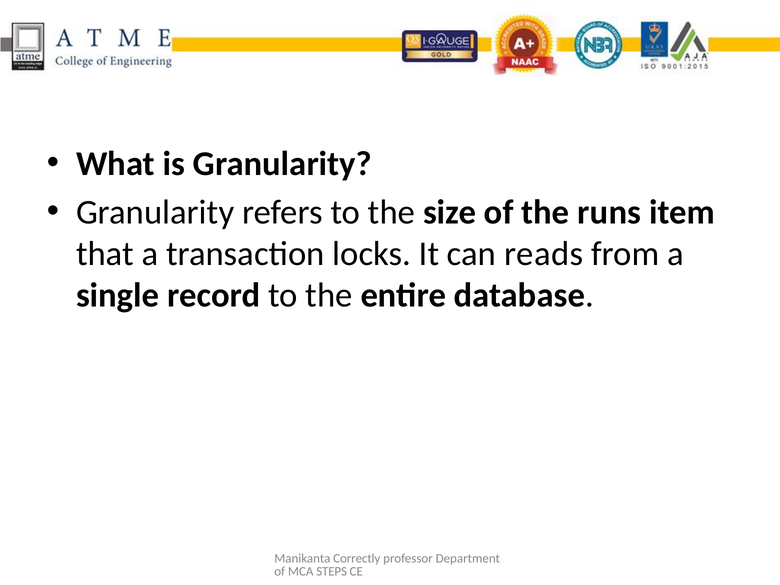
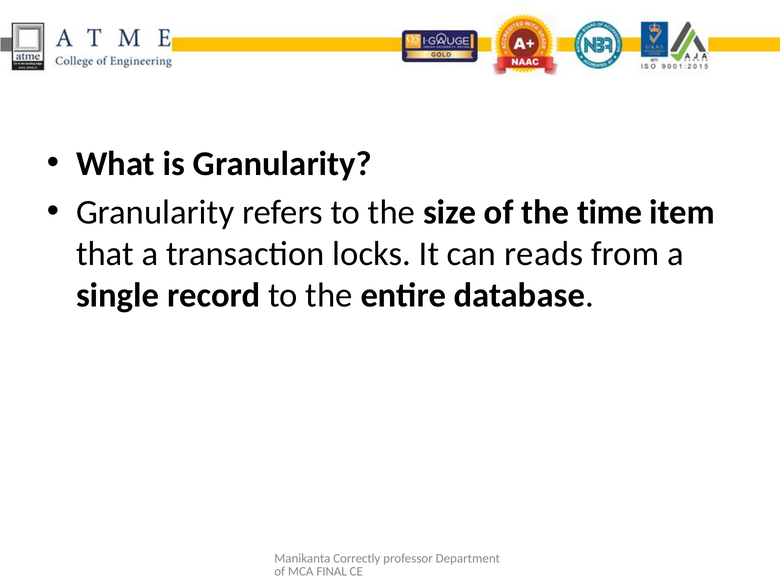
runs: runs -> time
STEPS: STEPS -> FINAL
